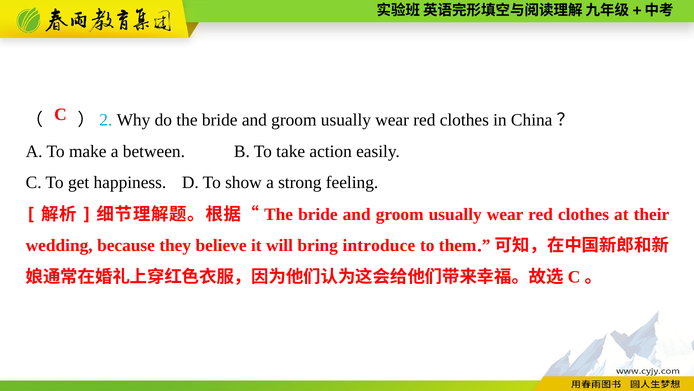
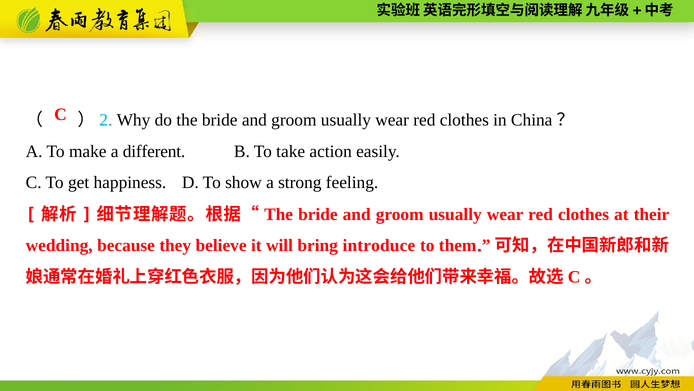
between: between -> different
